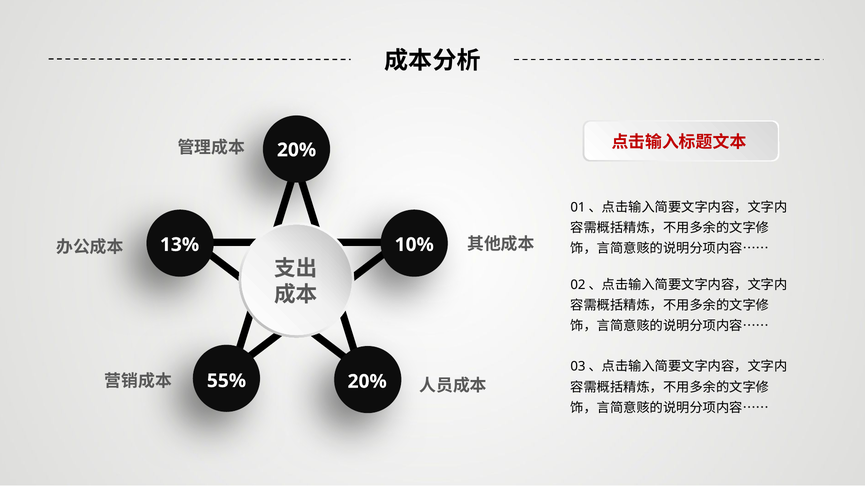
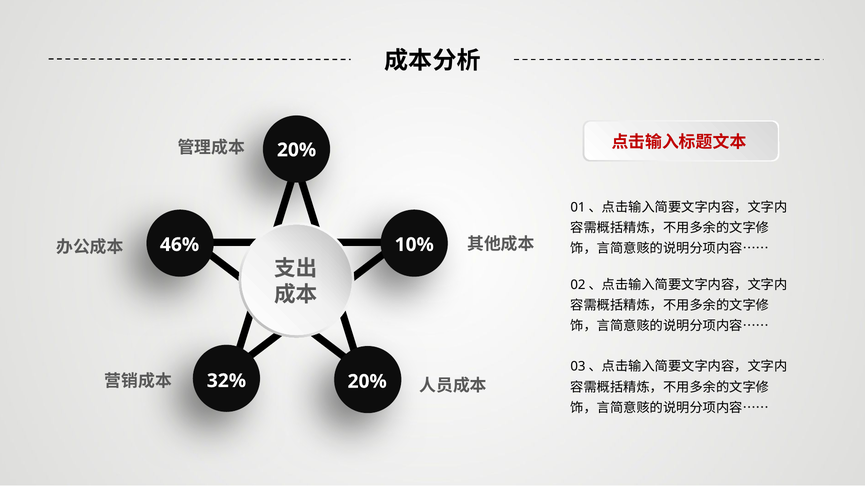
13%: 13% -> 46%
55%: 55% -> 32%
